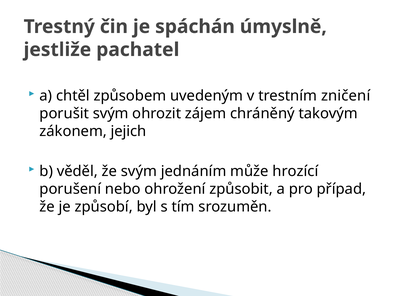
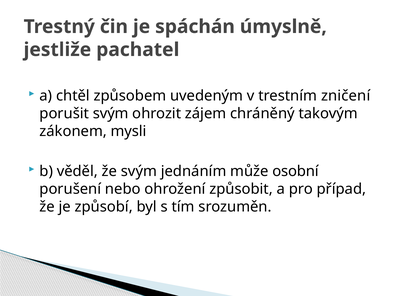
jejich: jejich -> mysli
hrozící: hrozící -> osobní
